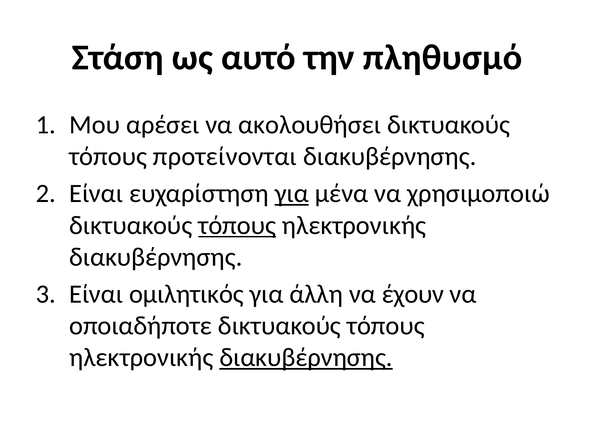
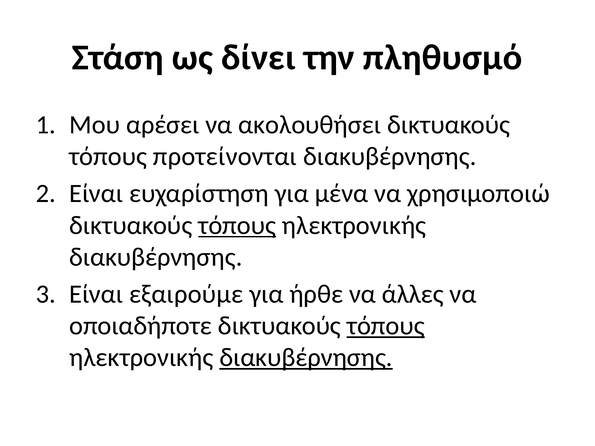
αυτό: αυτό -> δίνει
για at (292, 194) underline: present -> none
ομιλητικός: ομιλητικός -> εξαιρούμε
άλλη: άλλη -> ήρθε
έχουν: έχουν -> άλλες
τόπους at (386, 326) underline: none -> present
